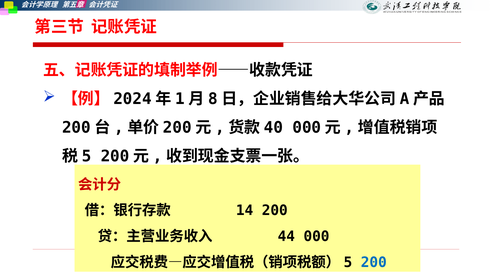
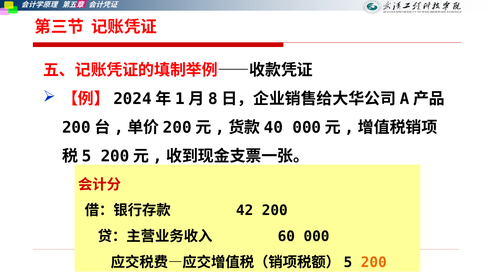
14: 14 -> 42
44: 44 -> 60
200 at (374, 262) colour: blue -> orange
